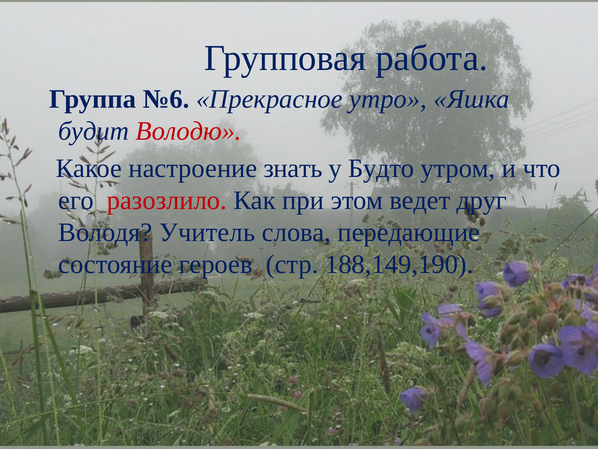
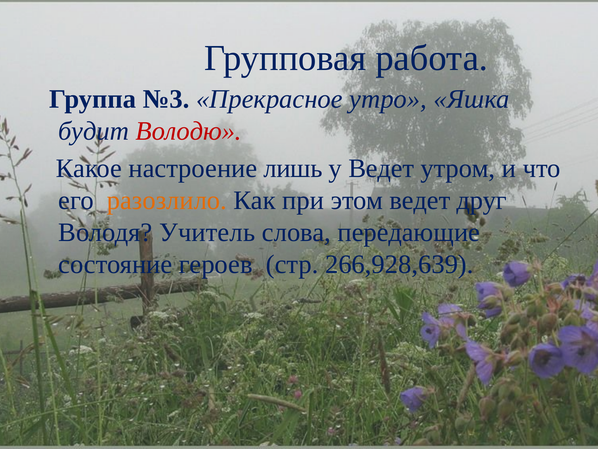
№6: №6 -> №3
знать: знать -> лишь
у Будто: Будто -> Ведет
разозлило colour: red -> orange
188,149,190: 188,149,190 -> 266,928,639
